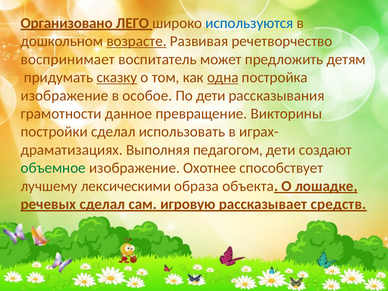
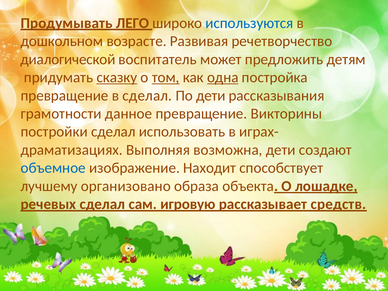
Организовано: Организовано -> Продумывать
возрасте underline: present -> none
воспринимает: воспринимает -> диалогической
том underline: none -> present
изображение at (64, 96): изображение -> превращение
в особое: особое -> сделал
педагогом: педагогом -> возможна
объемное colour: green -> blue
Охотнее: Охотнее -> Находит
лексическими: лексическими -> организовано
